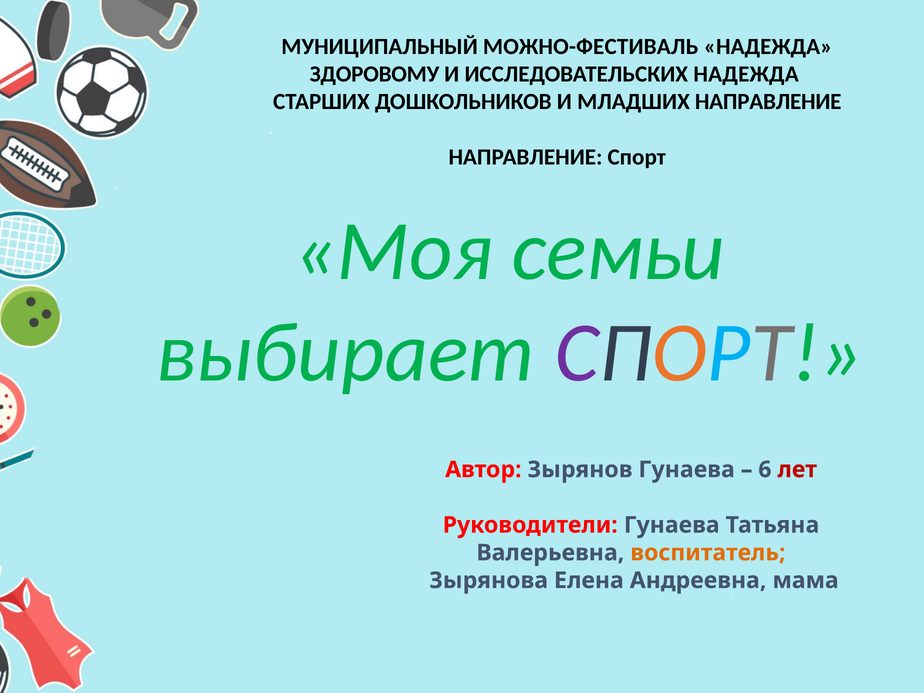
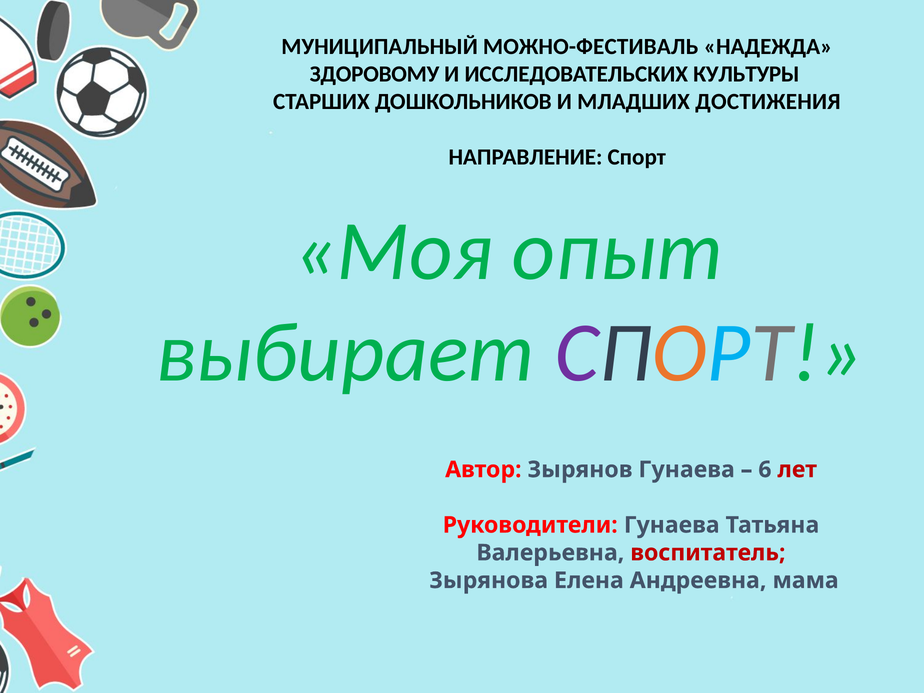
ИССЛЕДОВАТЕЛЬСКИХ НАДЕЖДА: НАДЕЖДА -> КУЛЬТУРЫ
МЛАДШИХ НАПРАВЛЕНИЕ: НАПРАВЛЕНИЕ -> ДОСТИЖЕНИЯ
семьи: семьи -> опыт
воспитатель colour: orange -> red
